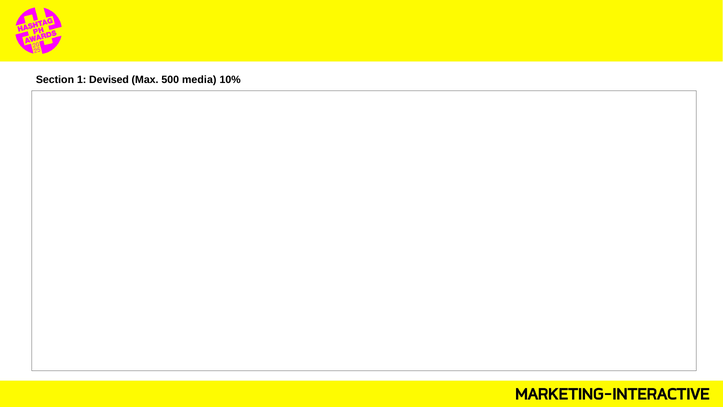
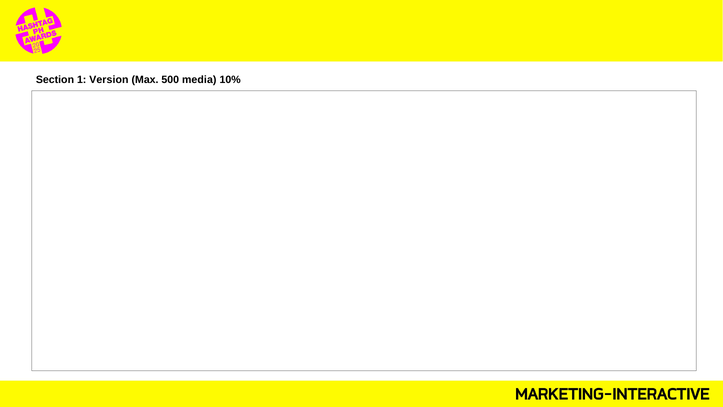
Devised: Devised -> Version
